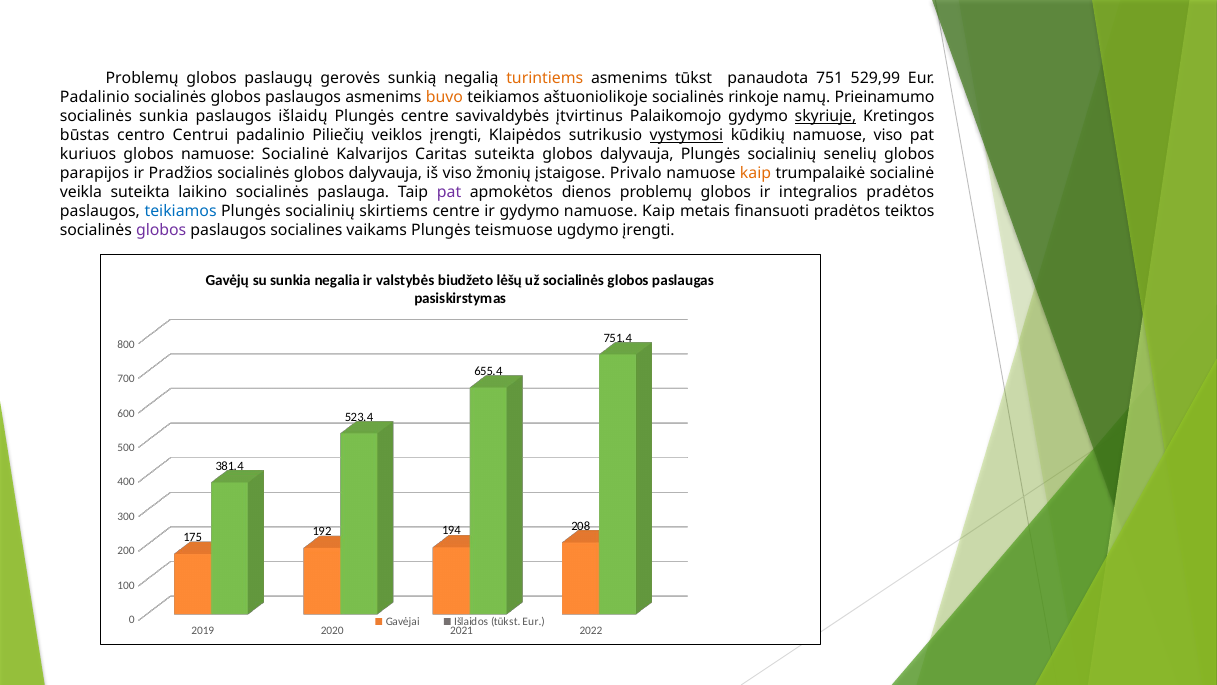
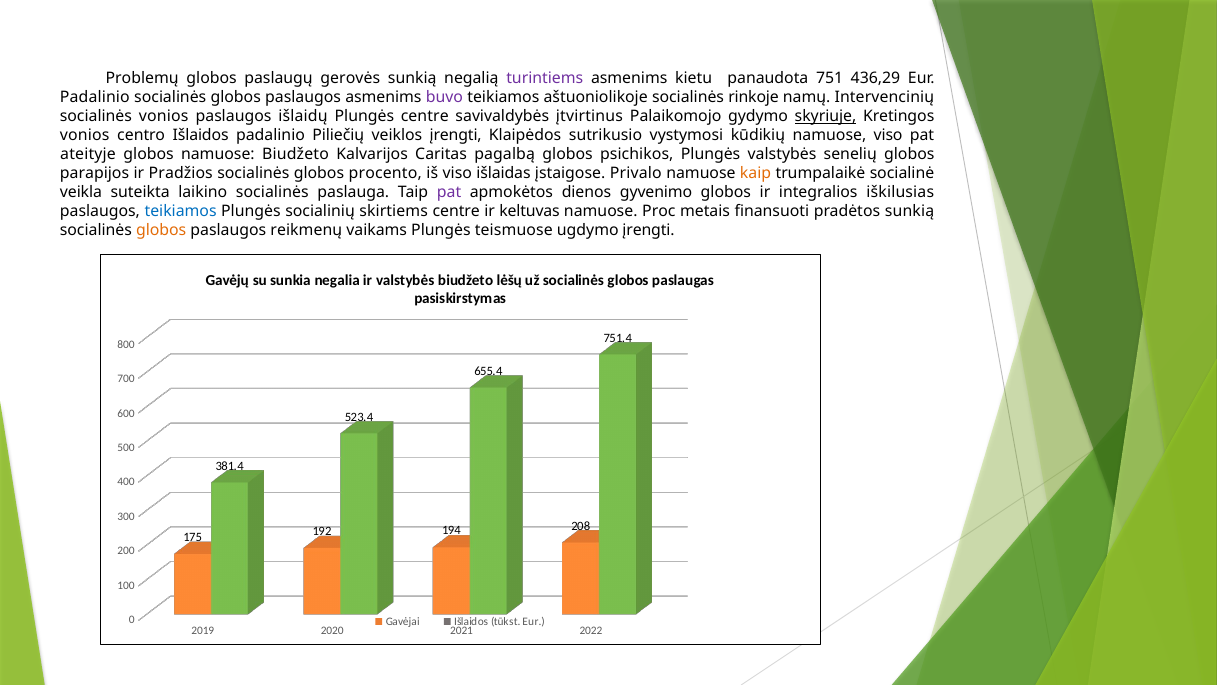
turintiems colour: orange -> purple
asmenims tūkst: tūkst -> kietu
529,99: 529,99 -> 436,29
buvo colour: orange -> purple
Prieinamumo: Prieinamumo -> Intervencinių
socialinės sunkia: sunkia -> vonios
būstas at (85, 135): būstas -> vonios
centro Centrui: Centrui -> Išlaidos
vystymosi underline: present -> none
kuriuos: kuriuos -> ateityje
namuose Socialinė: Socialinė -> Biudžeto
Caritas suteikta: suteikta -> pagalbą
dalyvauja at (637, 154): dalyvauja -> psichikos
socialinių at (782, 154): socialinių -> valstybės
socialinės globos dalyvauja: dalyvauja -> procento
žmonių: žmonių -> išlaidas
dienos problemų: problemų -> gyvenimo
integralios pradėtos: pradėtos -> iškilusias
ir gydymo: gydymo -> keltuvas
Kaip at (659, 211): Kaip -> Proc
pradėtos teiktos: teiktos -> sunkią
globos at (161, 230) colour: purple -> orange
socialines: socialines -> reikmenų
